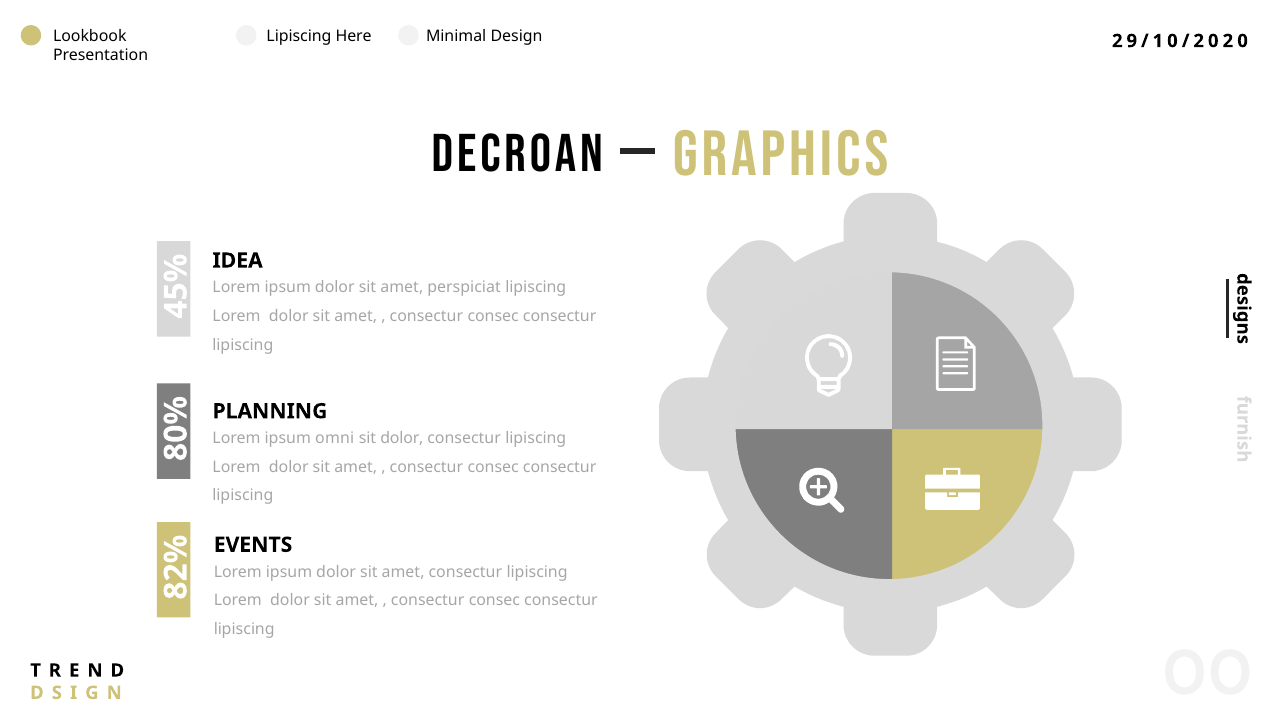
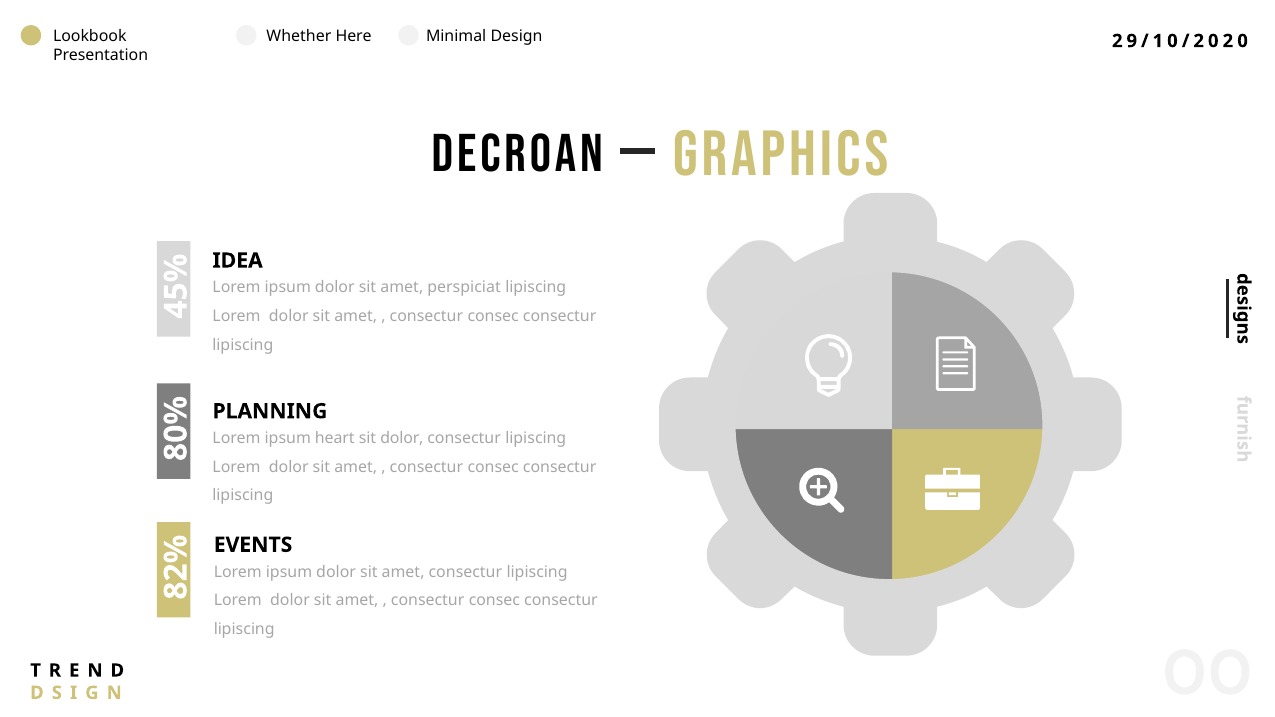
Lipiscing at (299, 36): Lipiscing -> Whether
omni: omni -> heart
